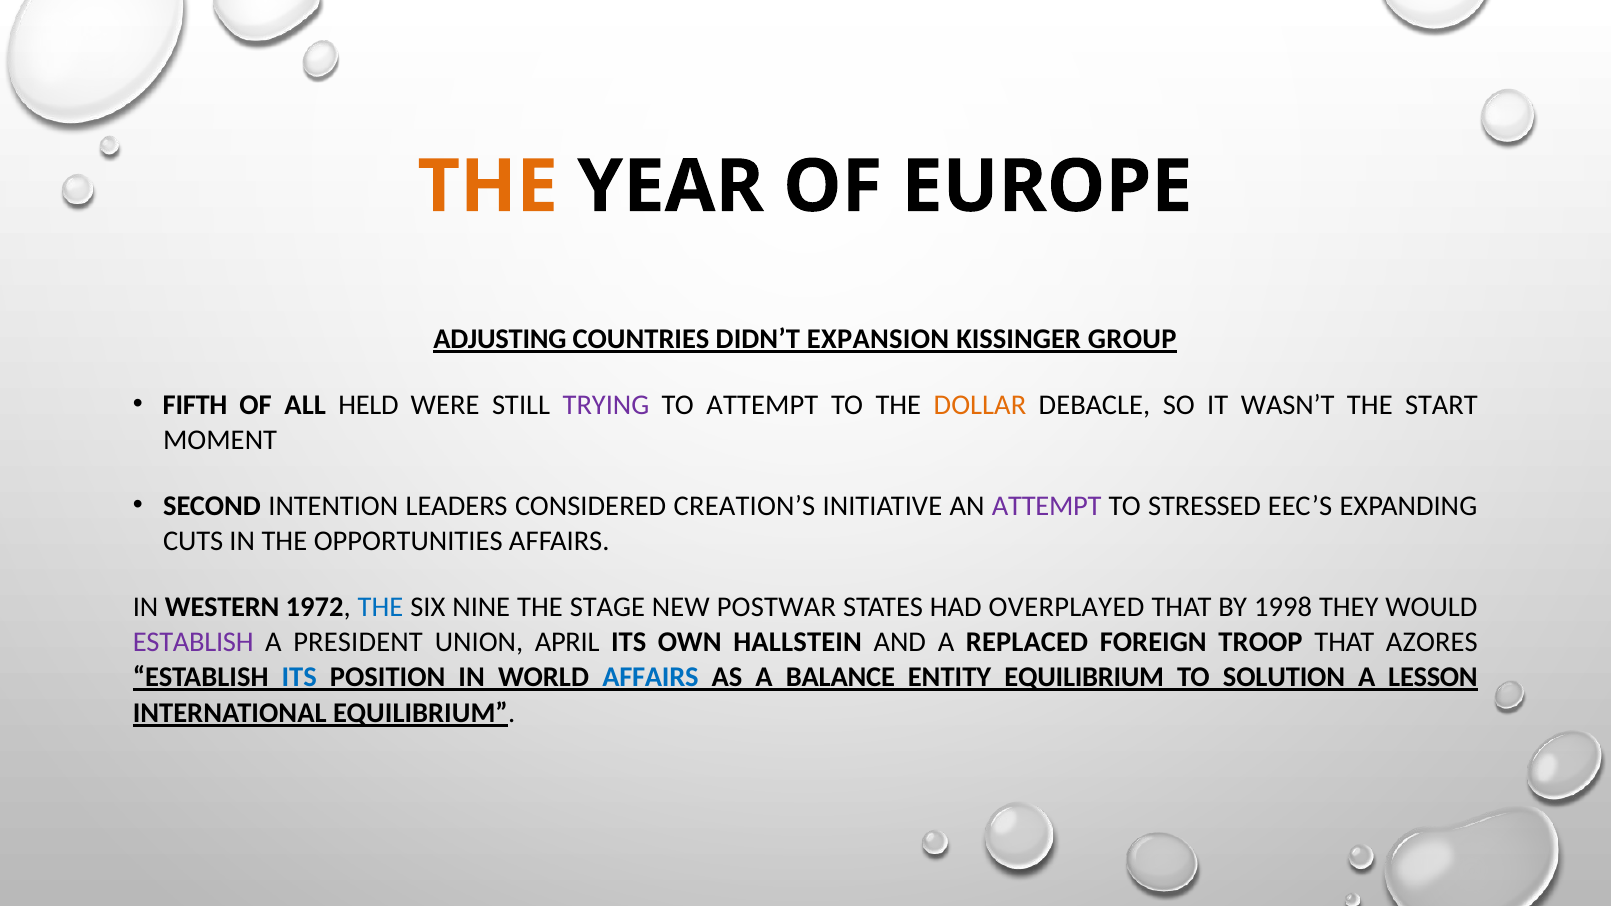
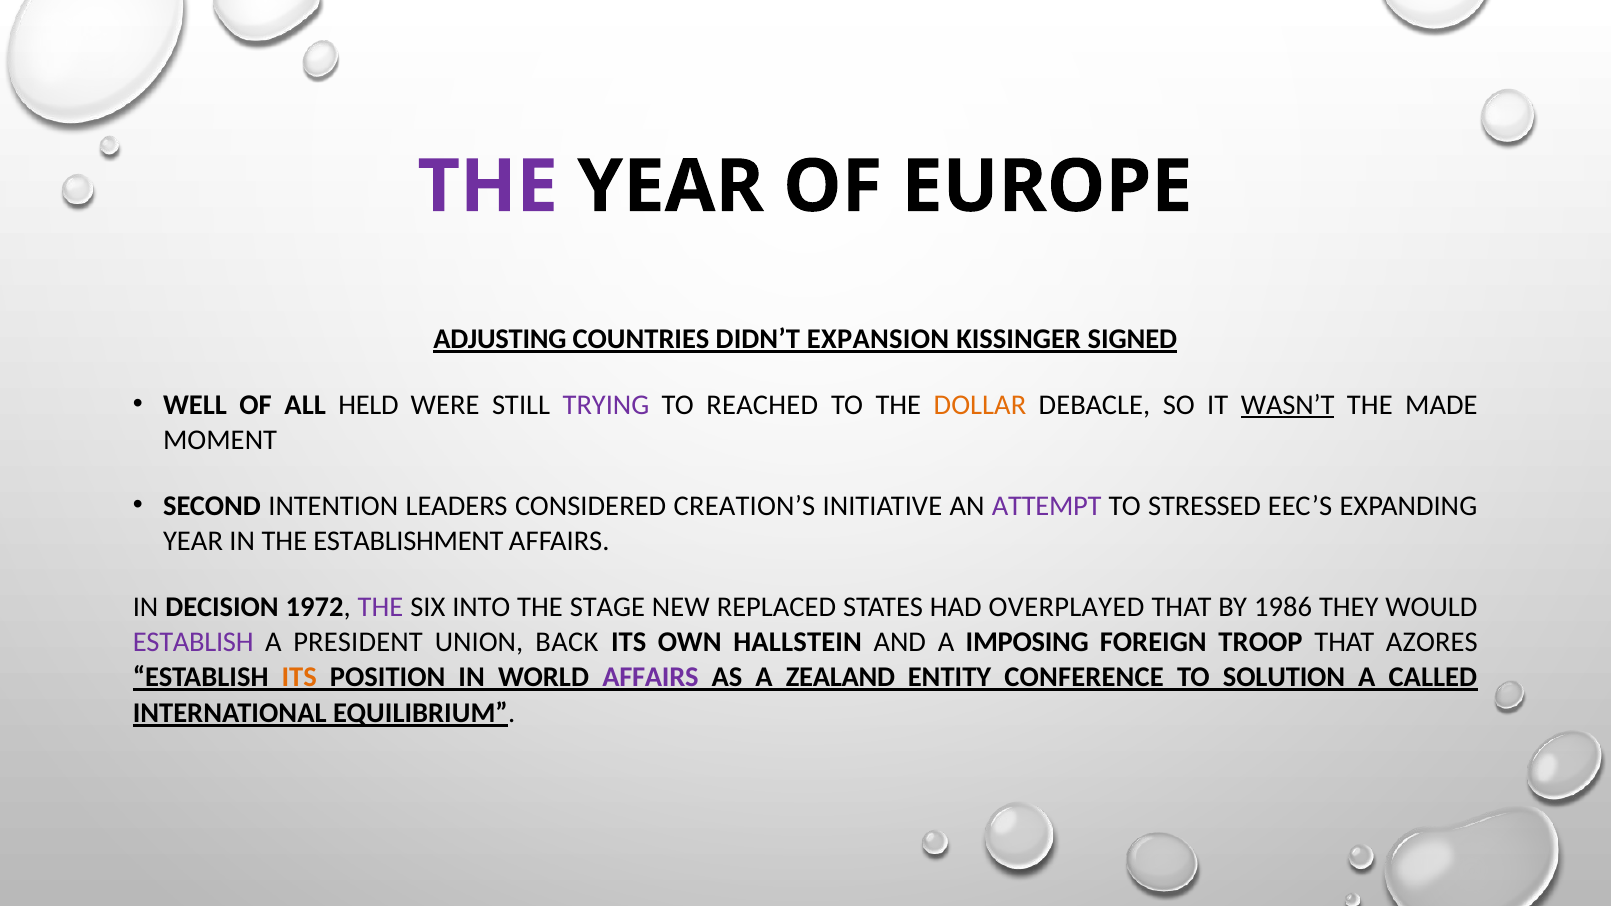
THE at (488, 187) colour: orange -> purple
GROUP: GROUP -> SIGNED
FIFTH: FIFTH -> WELL
TO ATTEMPT: ATTEMPT -> REACHED
WASN’T underline: none -> present
START: START -> MADE
CUTS at (193, 541): CUTS -> YEAR
OPPORTUNITIES: OPPORTUNITIES -> ESTABLISHMENT
WESTERN: WESTERN -> DECISION
THE at (381, 607) colour: blue -> purple
NINE: NINE -> INTO
POSTWAR: POSTWAR -> REPLACED
1998: 1998 -> 1986
APRIL: APRIL -> BACK
REPLACED: REPLACED -> IMPOSING
ITS at (299, 678) colour: blue -> orange
AFFAIRS at (650, 678) colour: blue -> purple
BALANCE: BALANCE -> ZEALAND
ENTITY EQUILIBRIUM: EQUILIBRIUM -> CONFERENCE
LESSON: LESSON -> CALLED
